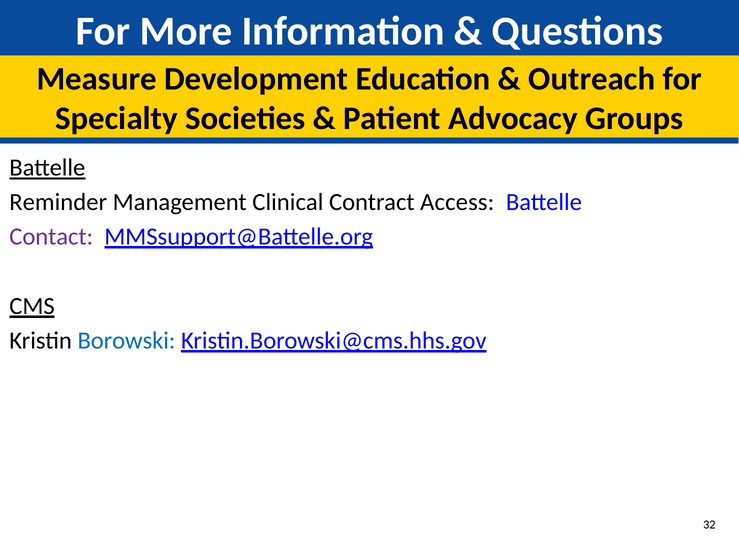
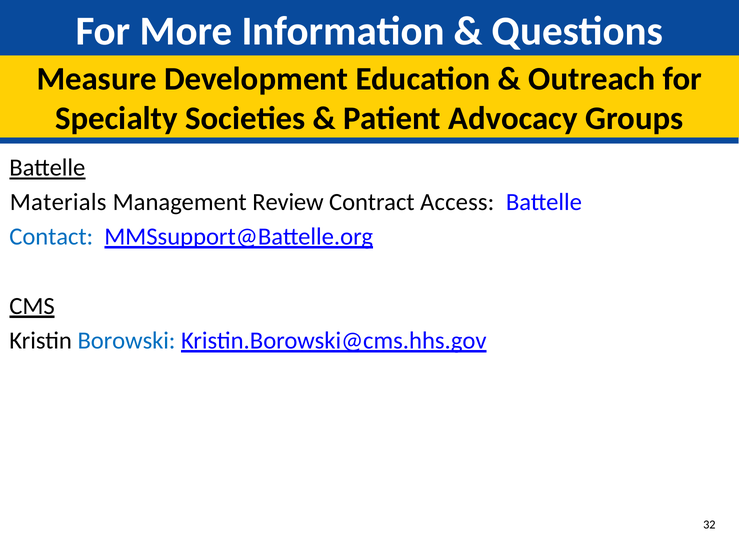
Reminder: Reminder -> Materials
Clinical: Clinical -> Review
Contact colour: purple -> blue
